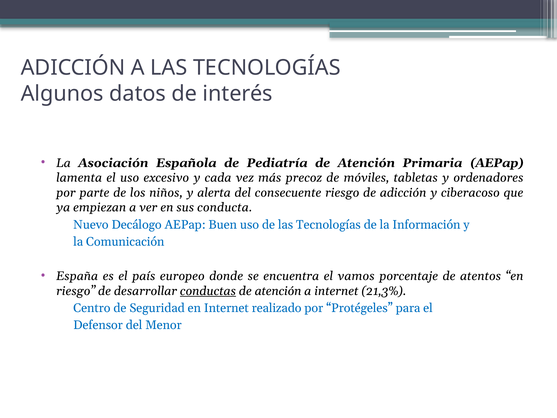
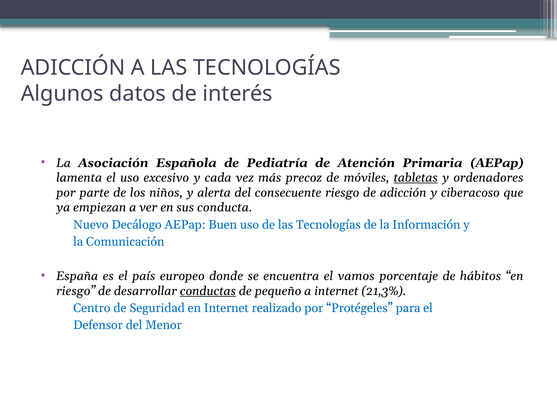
tabletas underline: none -> present
atentos: atentos -> hábitos
atención at (278, 291): atención -> pequeño
